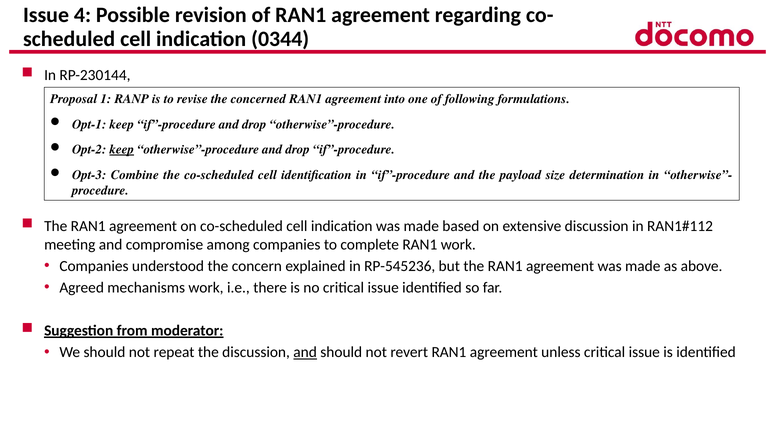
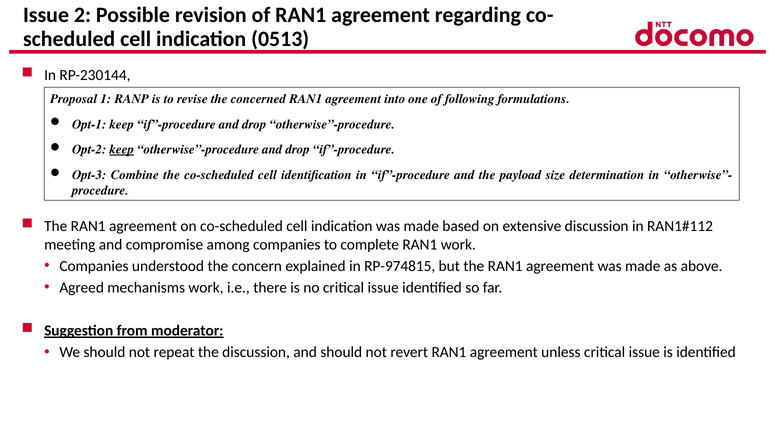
4: 4 -> 2
0344: 0344 -> 0513
RP-545236: RP-545236 -> RP-974815
and at (305, 352) underline: present -> none
